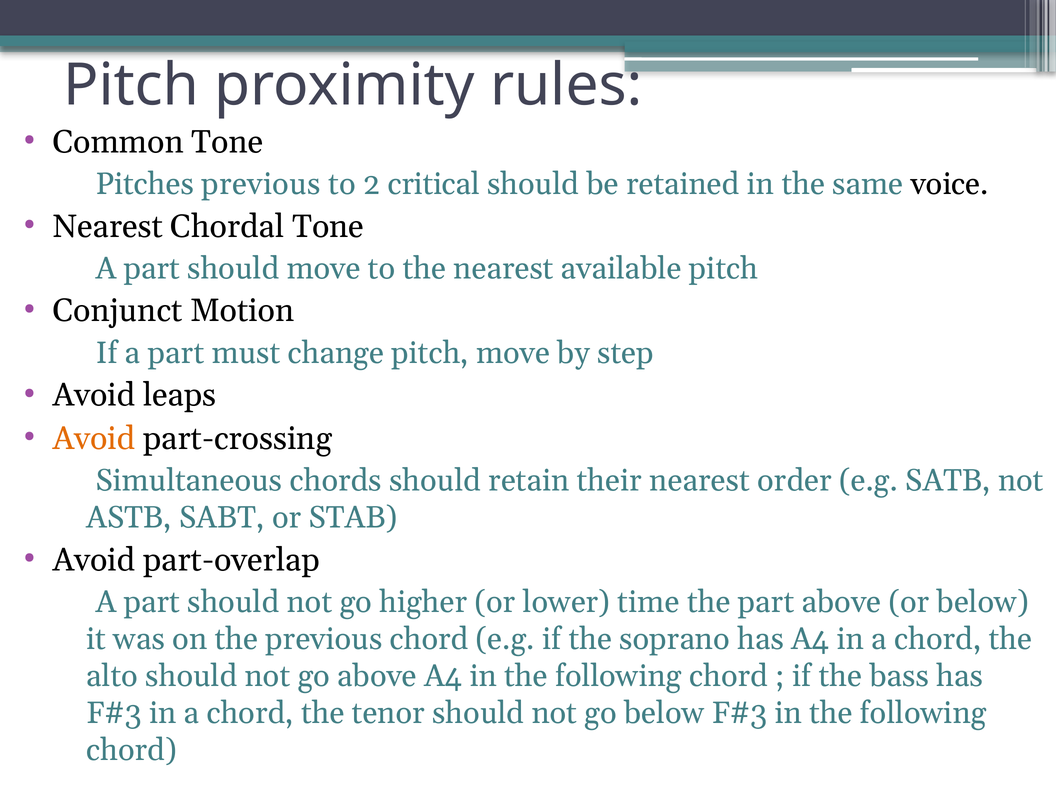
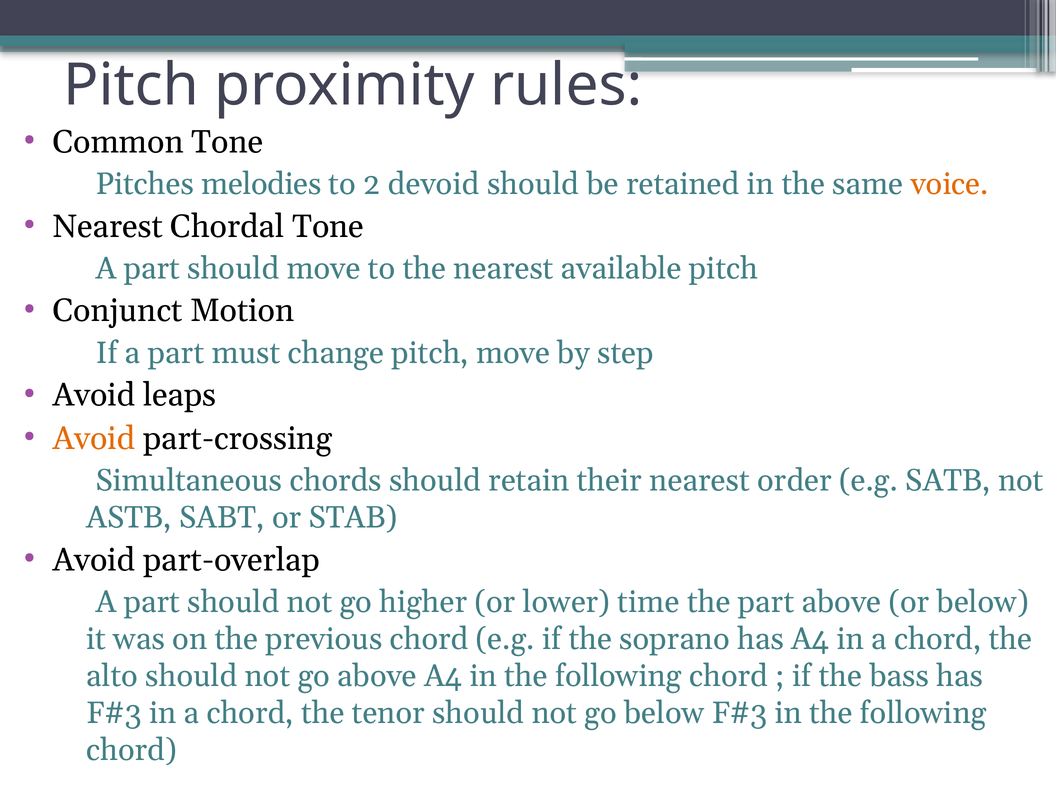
Pitches previous: previous -> melodies
critical: critical -> devoid
voice colour: black -> orange
